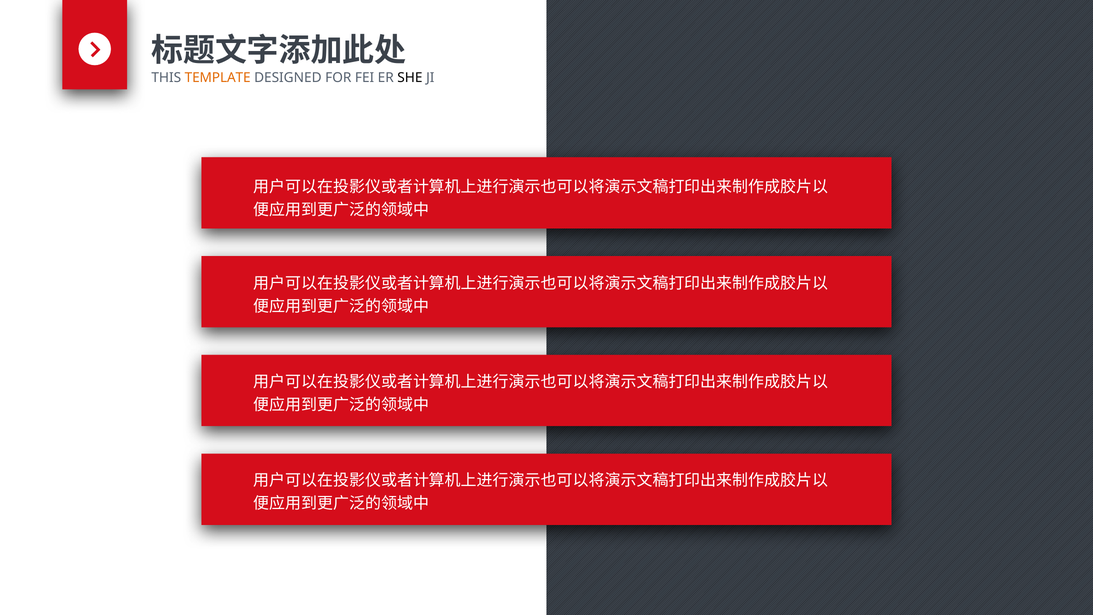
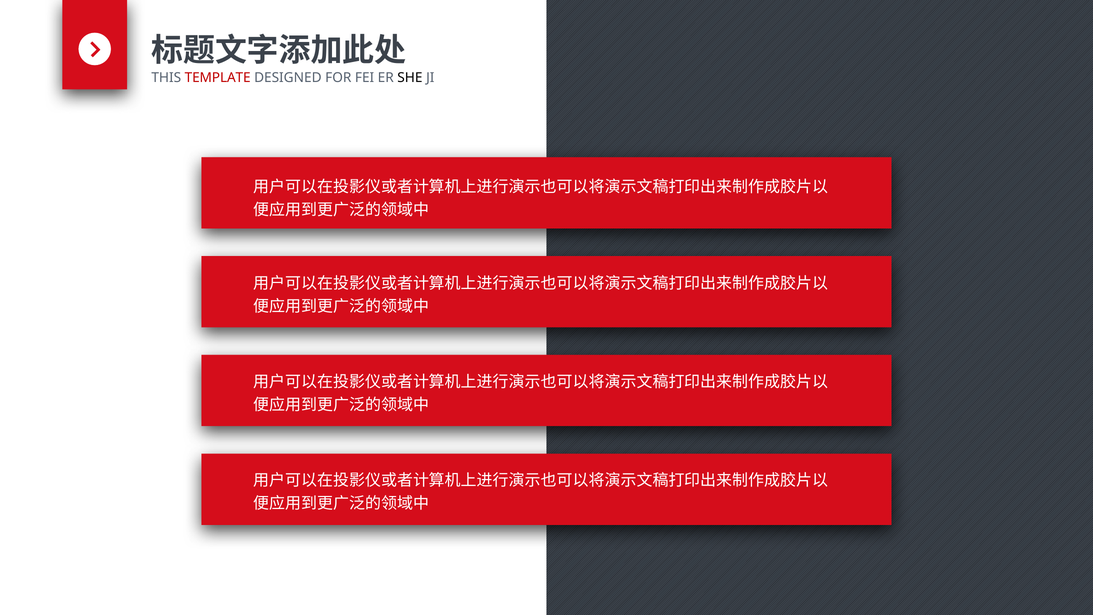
TEMPLATE colour: orange -> red
